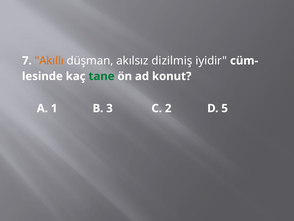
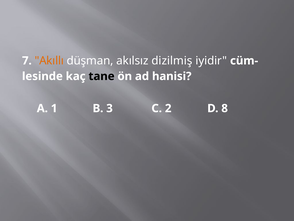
tane colour: green -> black
konut: konut -> hanisi
5: 5 -> 8
